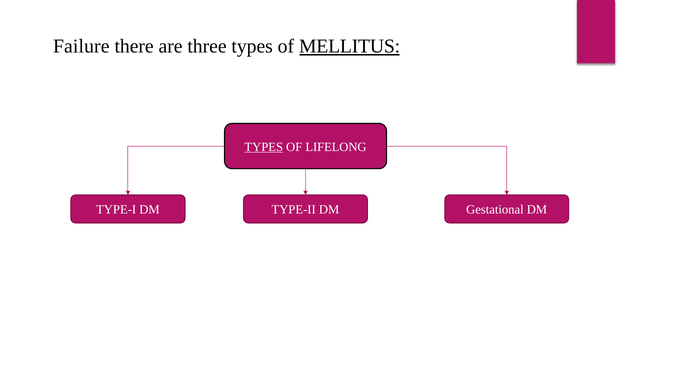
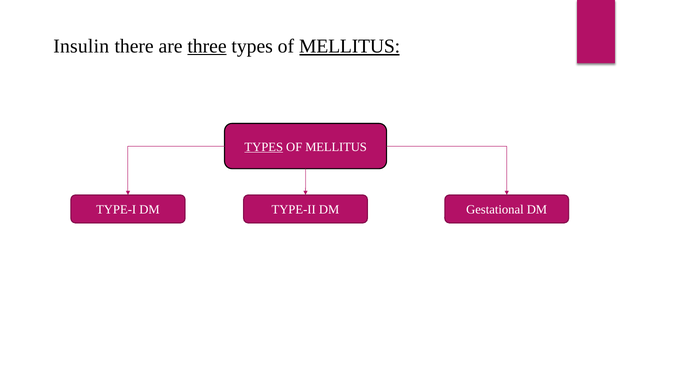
Failure: Failure -> Insulin
three underline: none -> present
LIFELONG at (336, 147): LIFELONG -> MELLITUS
